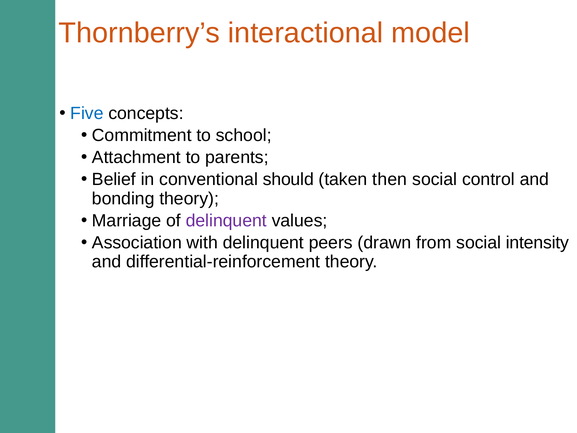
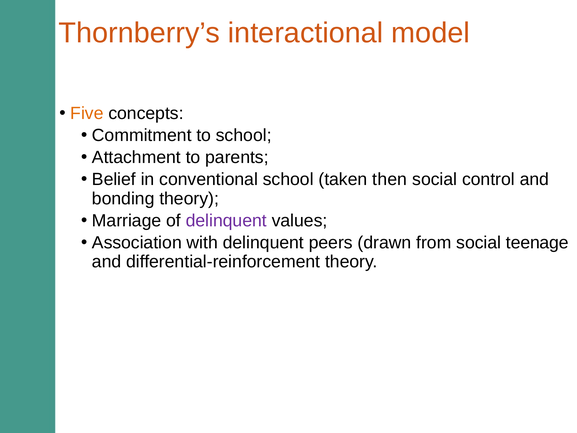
Five colour: blue -> orange
conventional should: should -> school
intensity: intensity -> teenage
